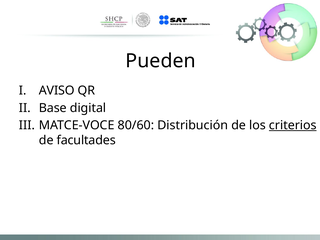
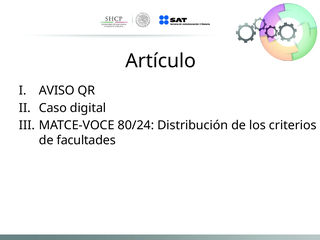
Pueden: Pueden -> Artículo
Base: Base -> Caso
80/60: 80/60 -> 80/24
criterios underline: present -> none
